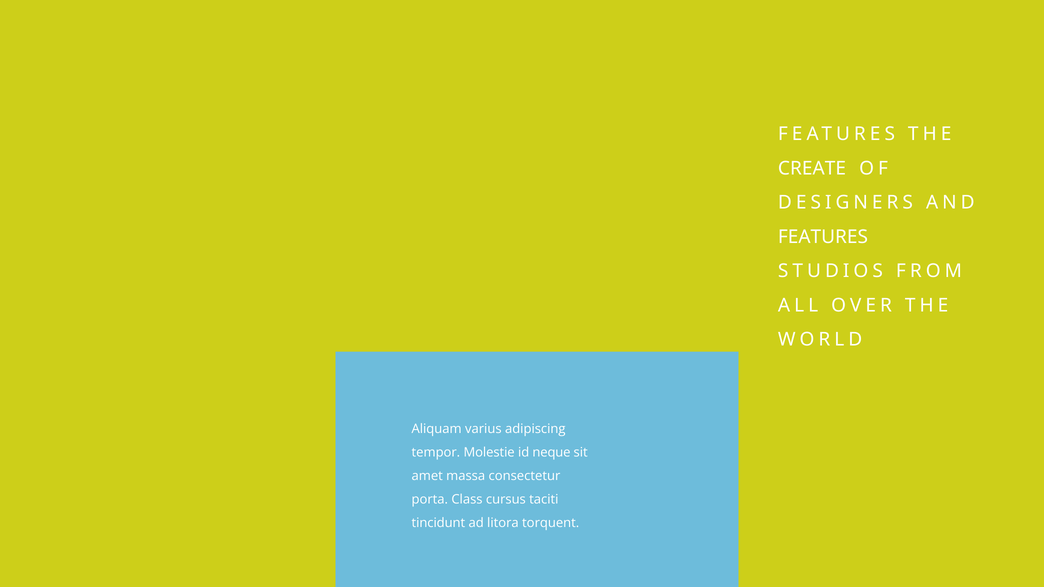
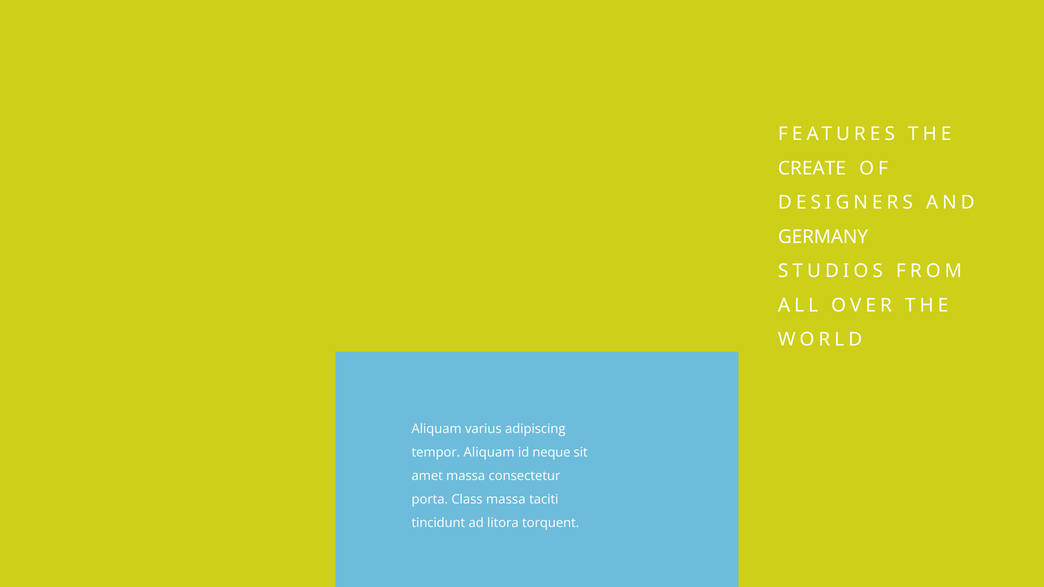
FEATURES at (823, 237): FEATURES -> GERMANY
tempor Molestie: Molestie -> Aliquam
Class cursus: cursus -> massa
